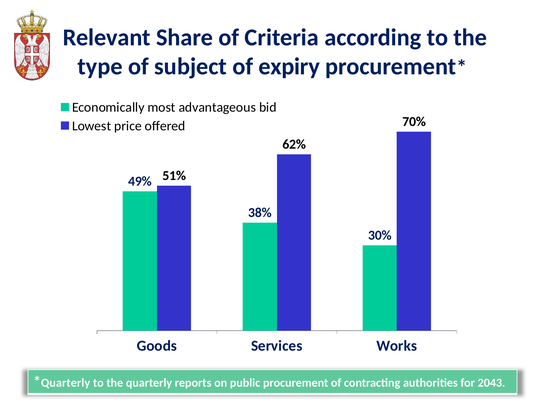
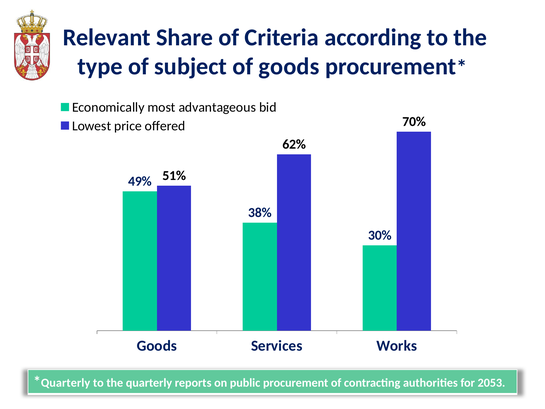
of expiry: expiry -> goods
2043: 2043 -> 2053
